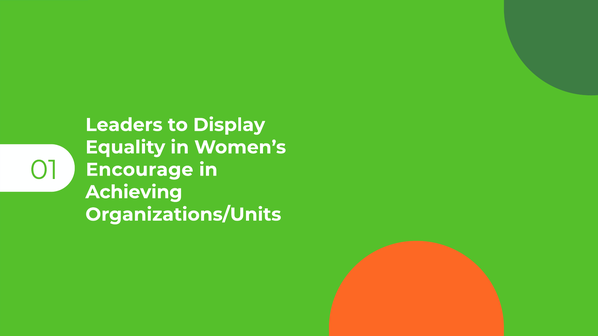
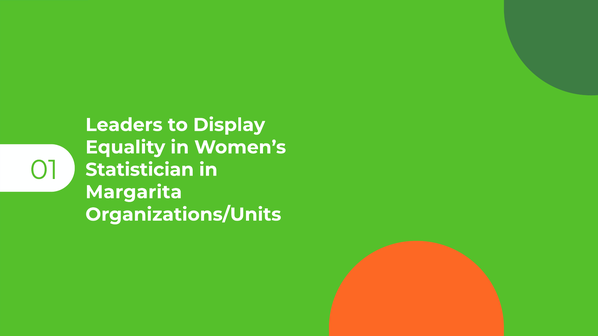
Encourage: Encourage -> Statistician
Achieving: Achieving -> Margarita
